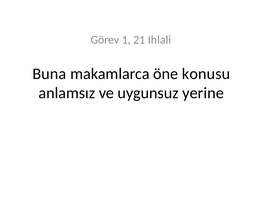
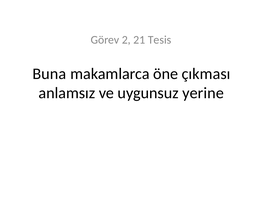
1: 1 -> 2
Ihlali: Ihlali -> Tesis
konusu: konusu -> çıkması
